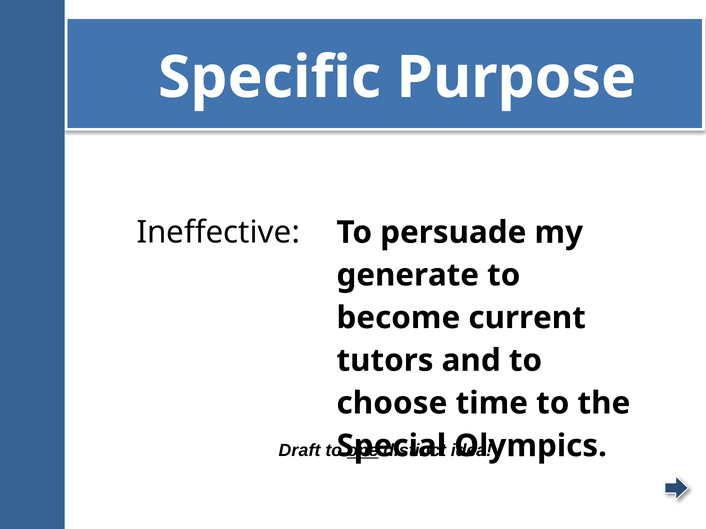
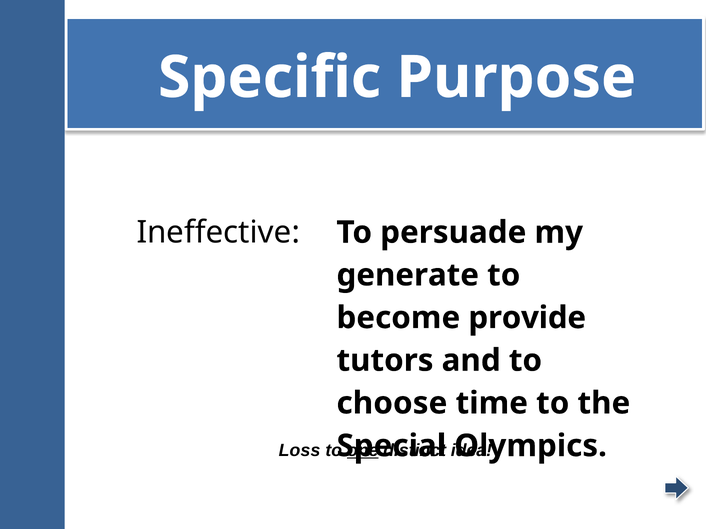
current: current -> provide
Draft: Draft -> Loss
